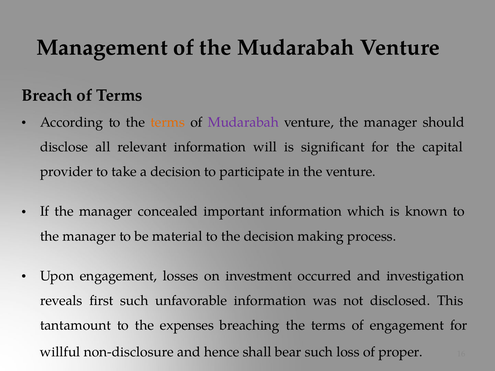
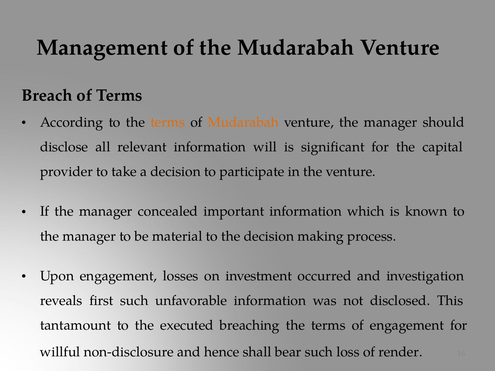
Mudarabah at (243, 122) colour: purple -> orange
expenses: expenses -> executed
proper: proper -> render
